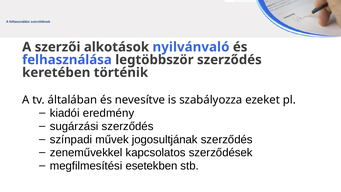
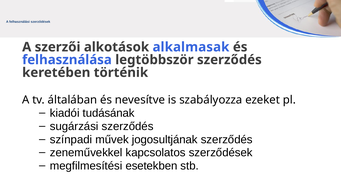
nyilvánvaló: nyilvánvaló -> alkalmasak
eredmény: eredmény -> tudásának
